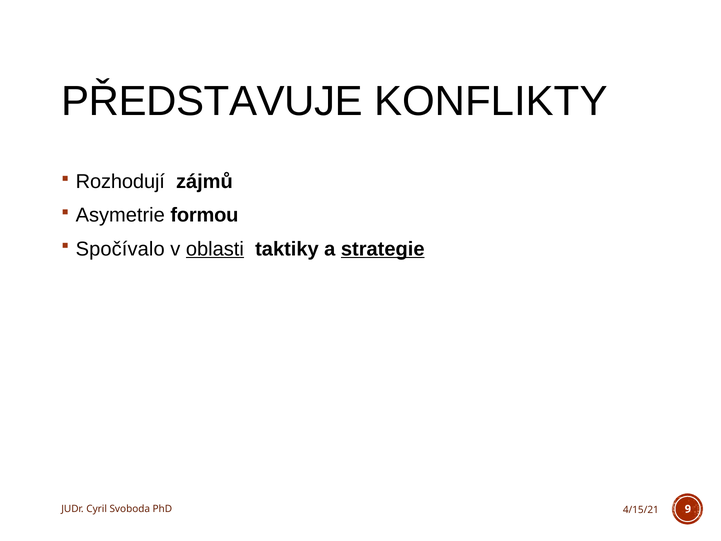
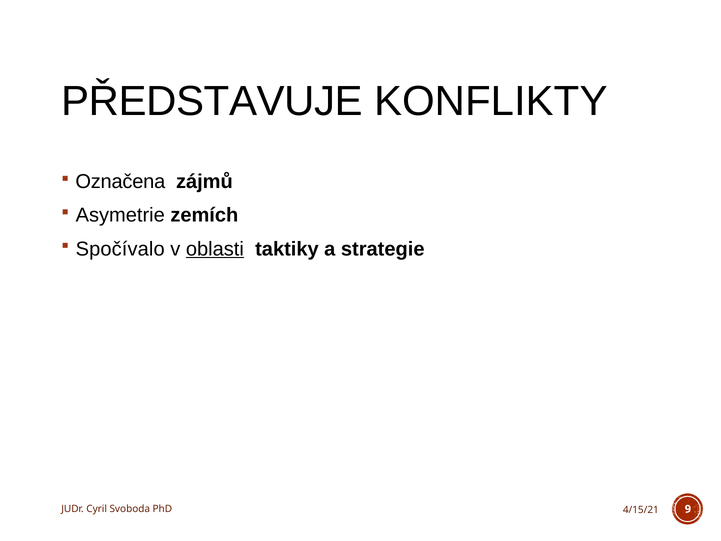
Rozhodují: Rozhodují -> Označena
formou: formou -> zemích
strategie underline: present -> none
